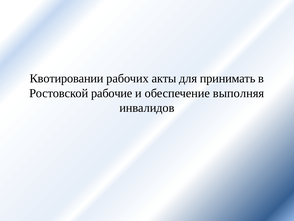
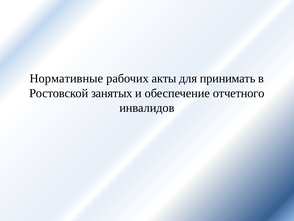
Квотировании: Квотировании -> Нормативные
рабочие: рабочие -> занятых
выполняя: выполняя -> отчетного
